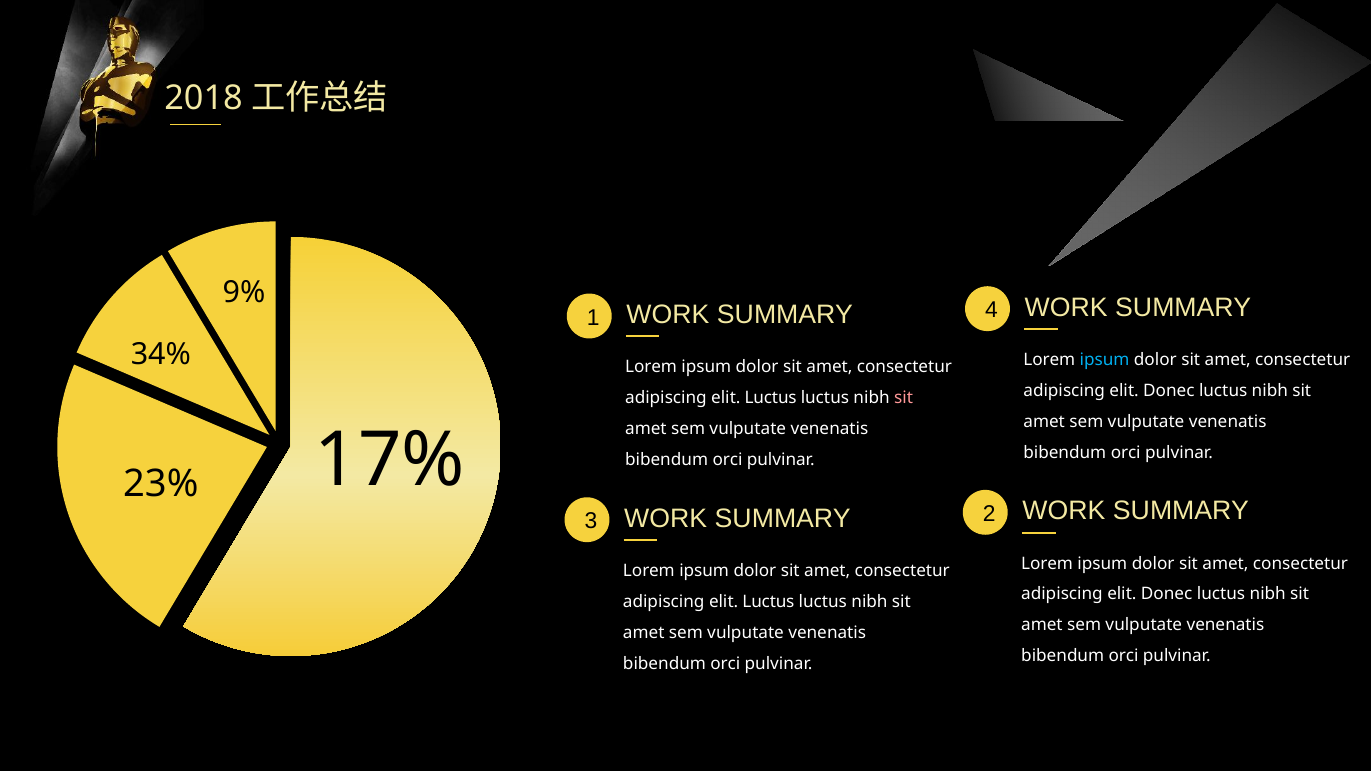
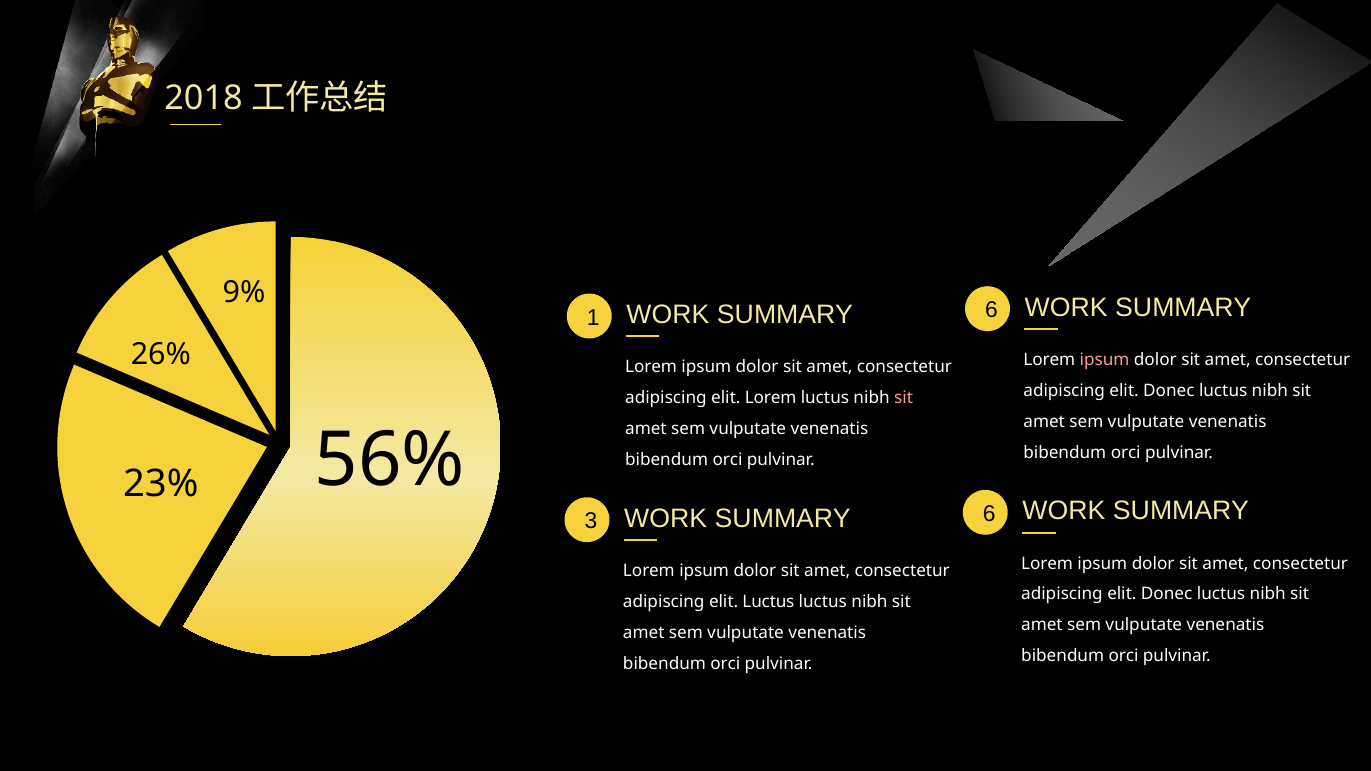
4 at (991, 310): 4 -> 6
34%: 34% -> 26%
ipsum at (1105, 360) colour: light blue -> pink
Luctus at (771, 398): Luctus -> Lorem
17%: 17% -> 56%
2 at (989, 514): 2 -> 6
